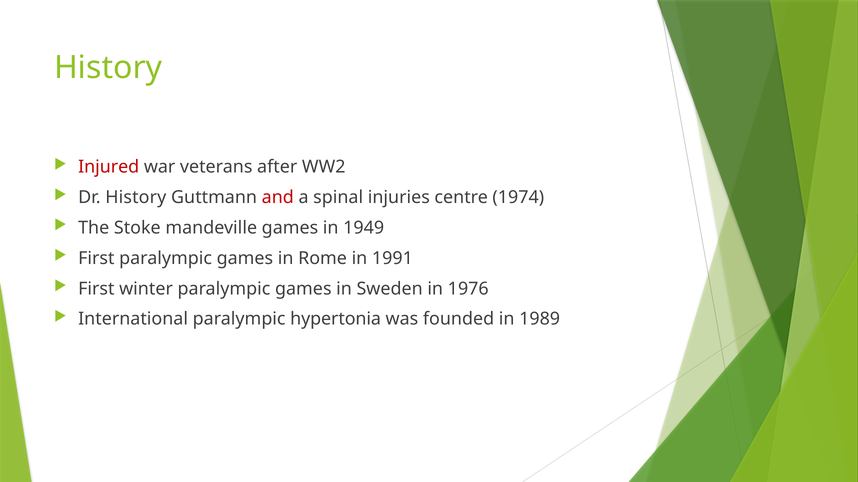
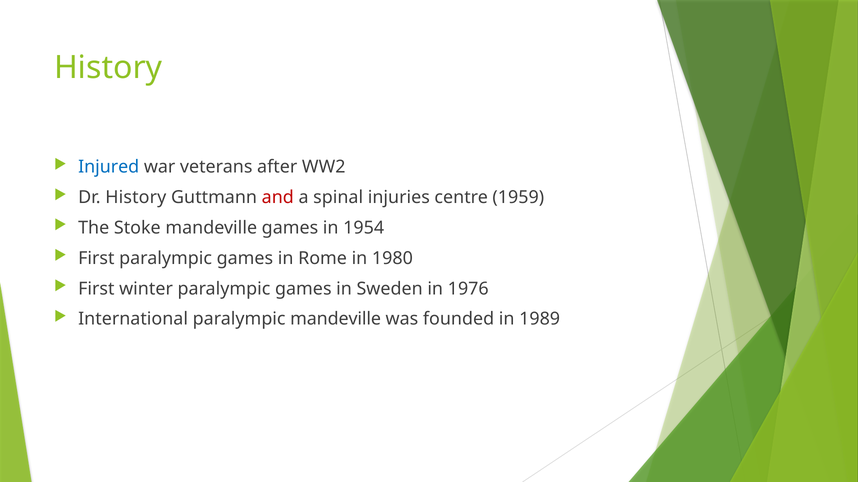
Injured colour: red -> blue
1974: 1974 -> 1959
1949: 1949 -> 1954
1991: 1991 -> 1980
paralympic hypertonia: hypertonia -> mandeville
